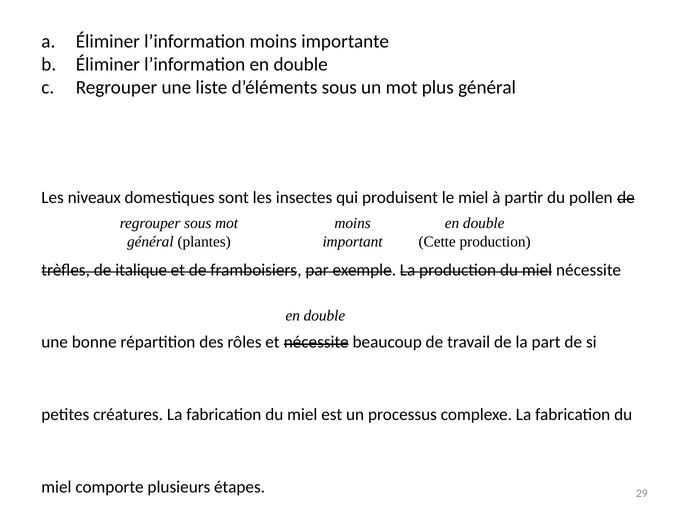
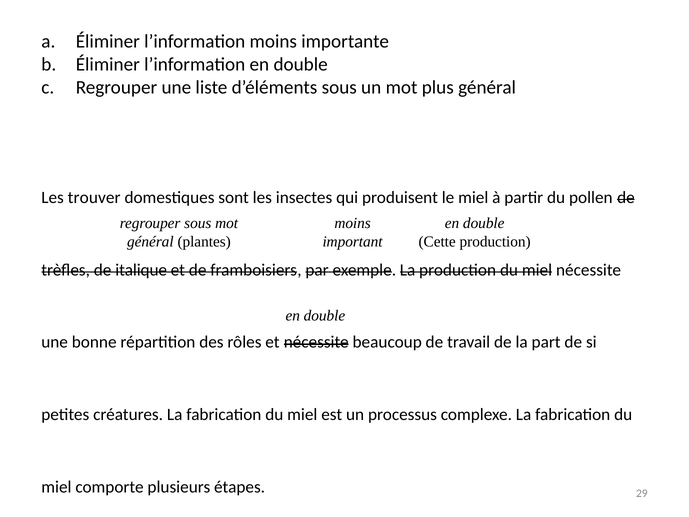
niveaux: niveaux -> trouver
